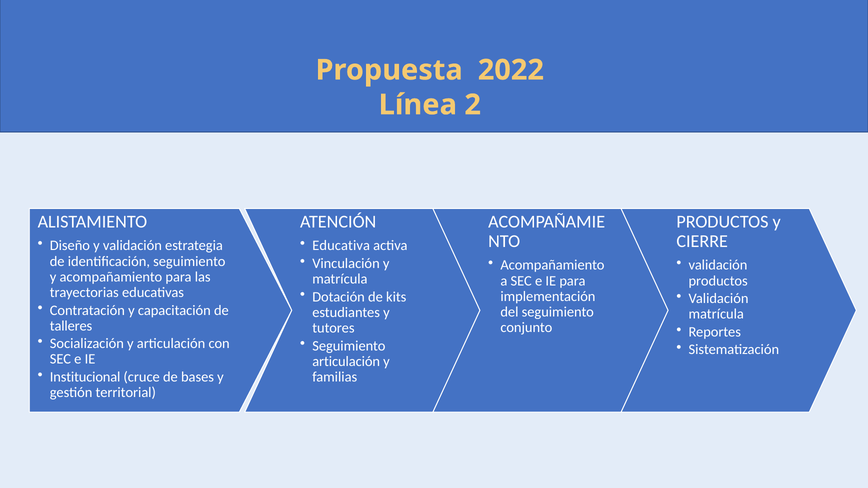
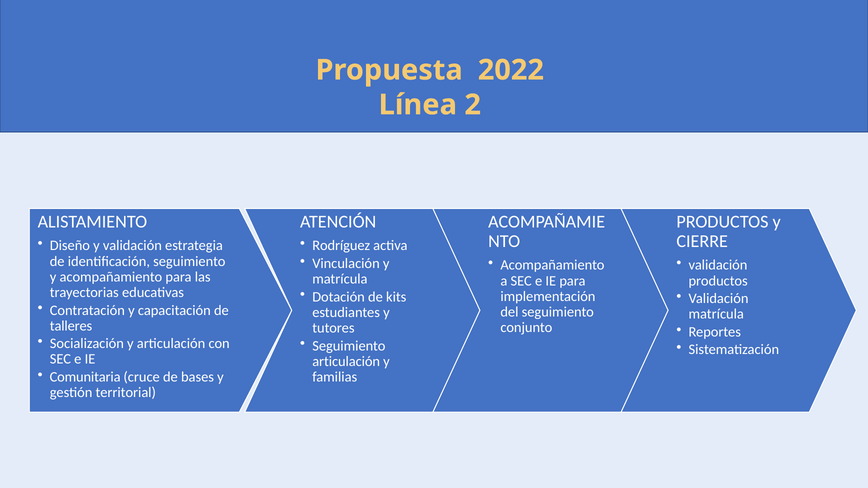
Educativa: Educativa -> Rodríguez
Institucional: Institucional -> Comunitaria
